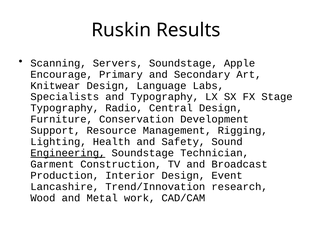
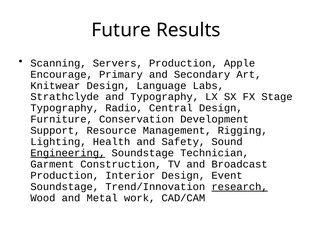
Ruskin: Ruskin -> Future
Servers Soundstage: Soundstage -> Production
Specialists: Specialists -> Strathclyde
Lancashire at (65, 187): Lancashire -> Soundstage
research underline: none -> present
